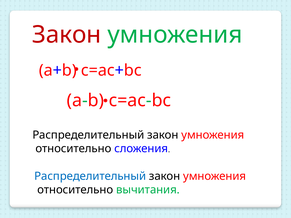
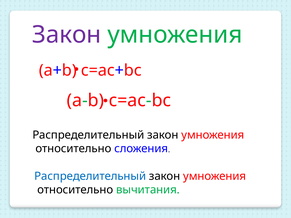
Закон at (67, 35) colour: red -> purple
